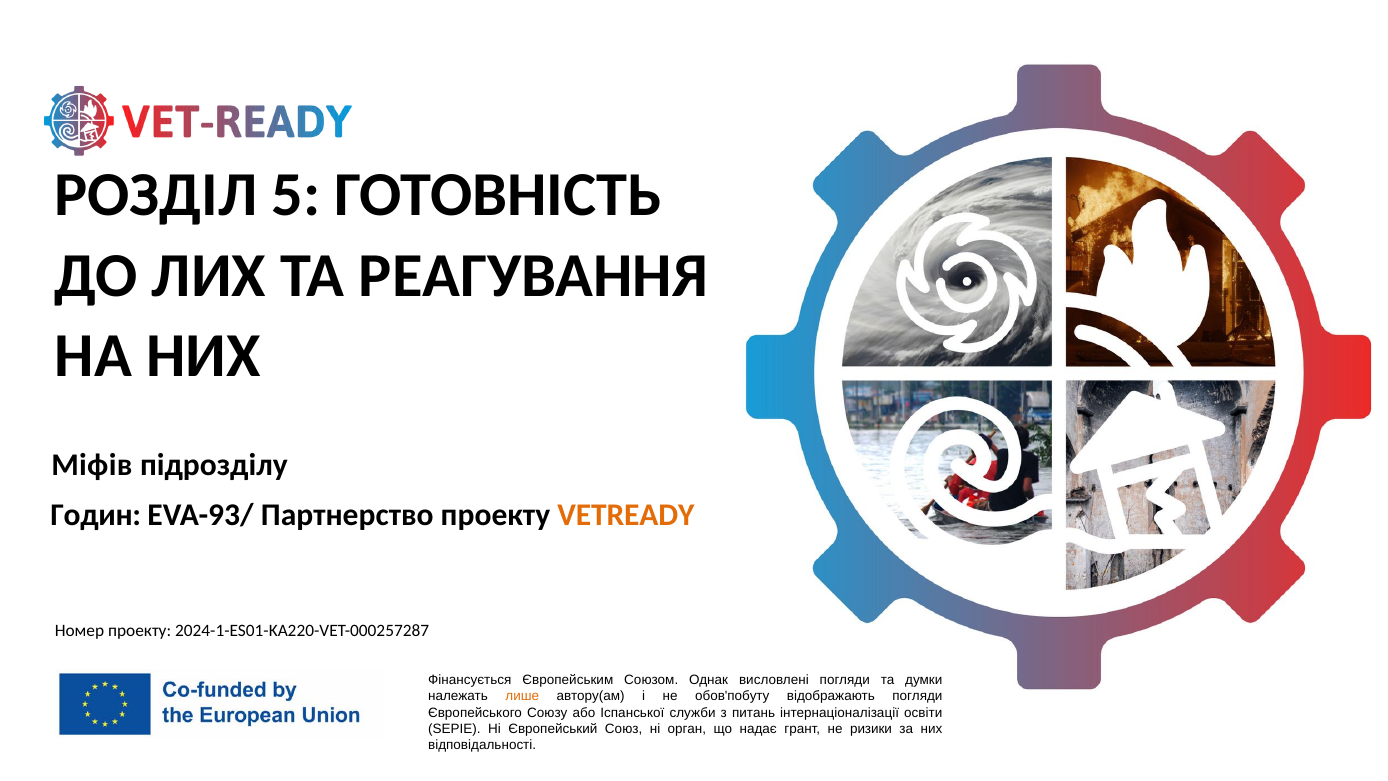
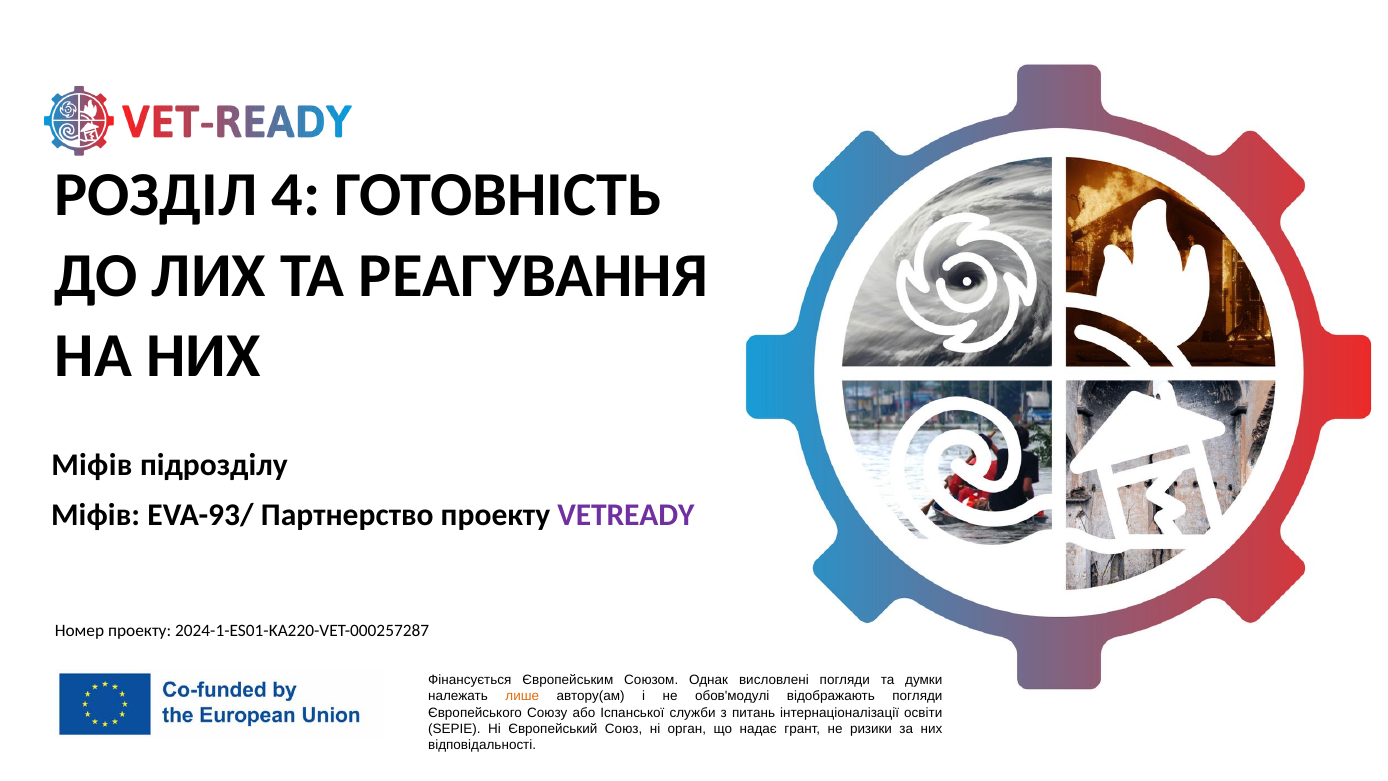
5: 5 -> 4
Годин at (96, 515): Годин -> Міфів
VETREADY colour: orange -> purple
обов'побуту: обов'побуту -> обов'модулі
